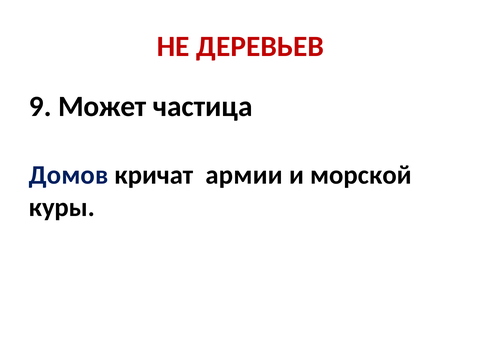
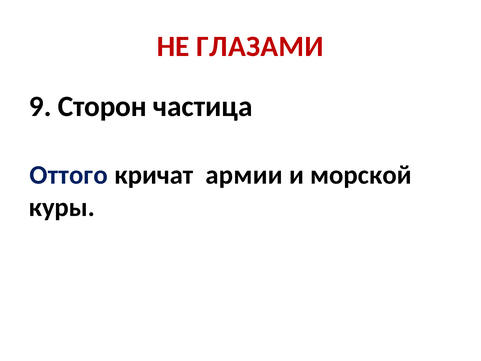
ДЕРЕВЬЕВ: ДЕРЕВЬЕВ -> ГЛАЗАМИ
Может: Может -> Сторон
Домов: Домов -> Оттого
